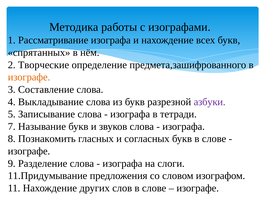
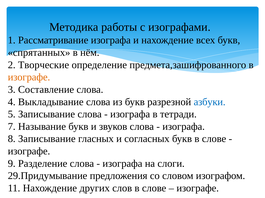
азбуки colour: purple -> blue
8 Познакомить: Познакомить -> Записывание
11.Придумывание: 11.Придумывание -> 29.Придумывание
